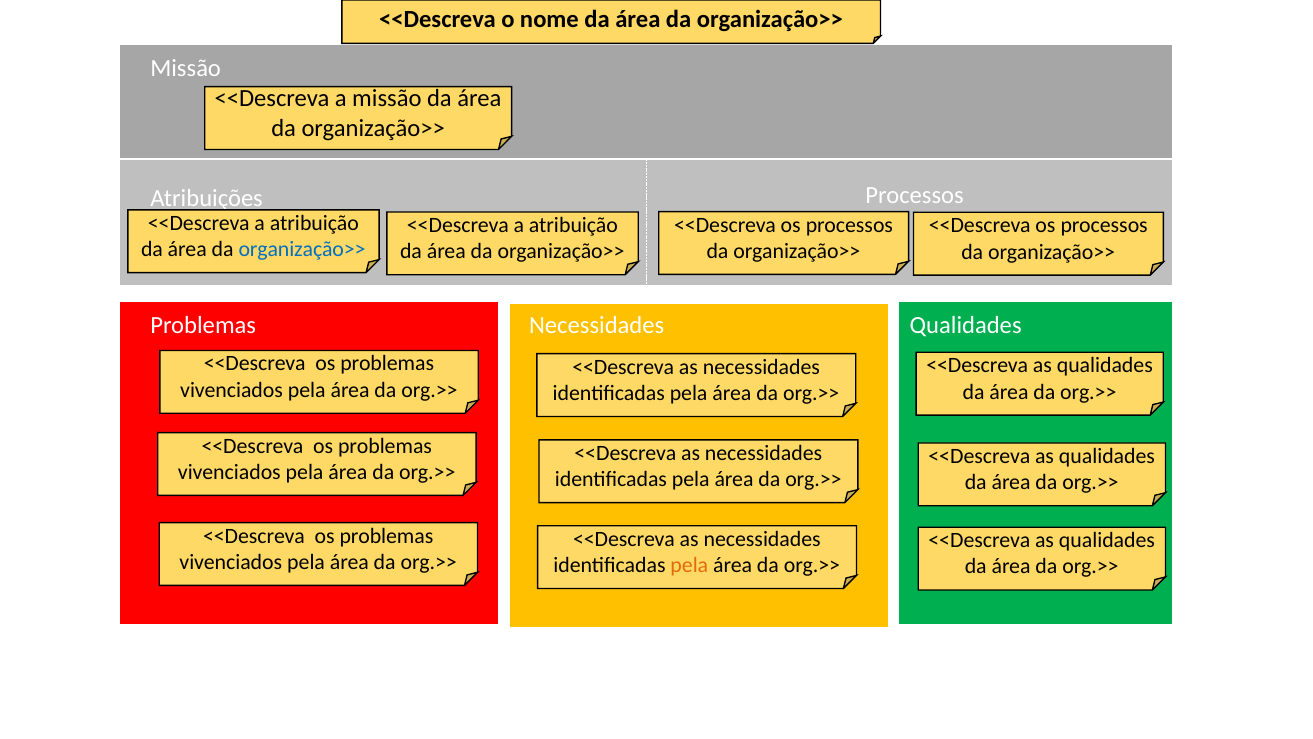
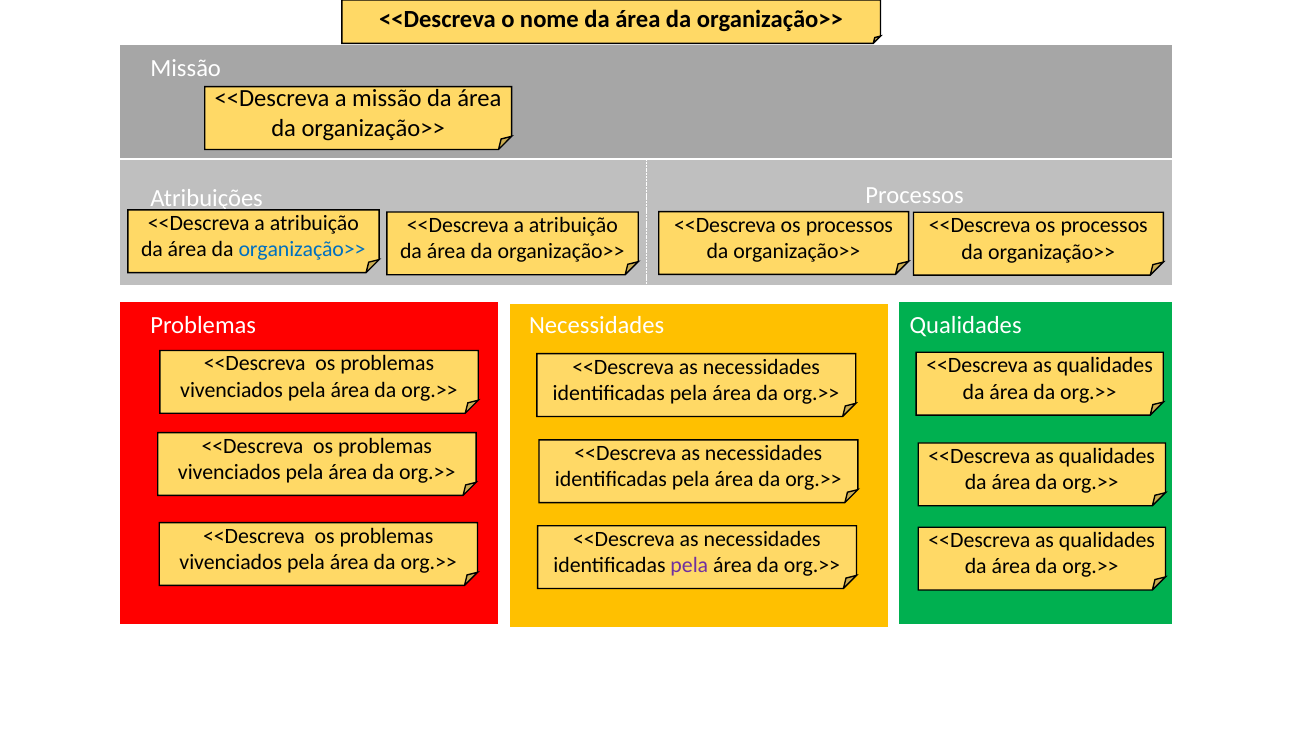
pela at (689, 565) colour: orange -> purple
